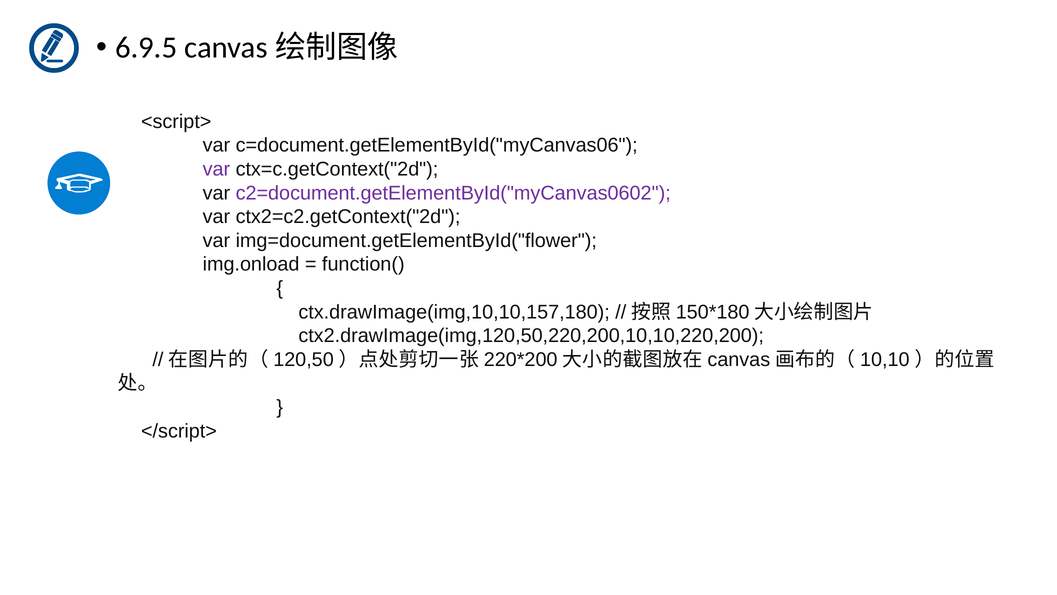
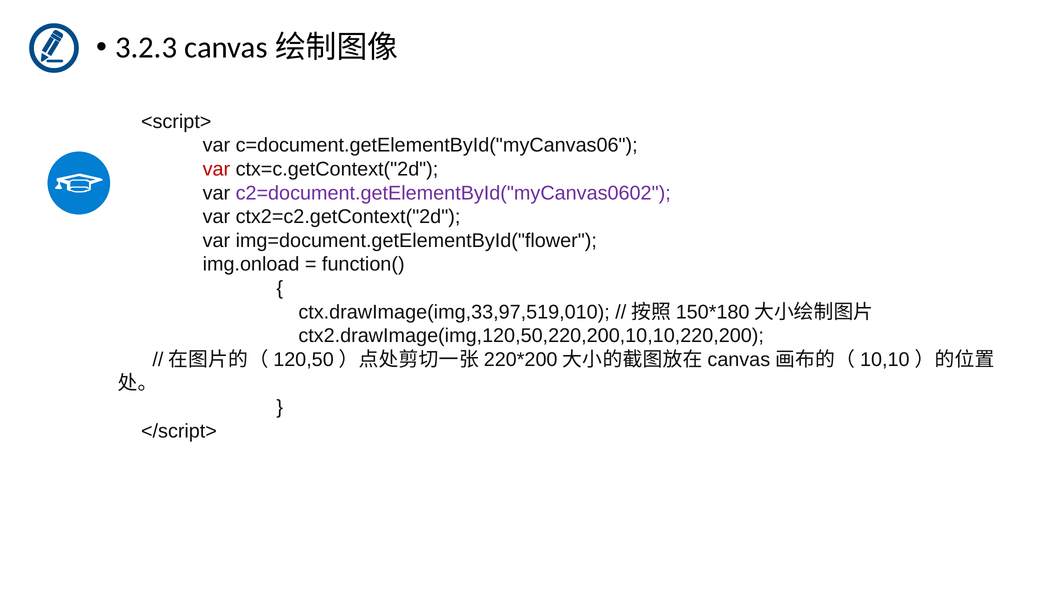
6.9.5: 6.9.5 -> 3.2.3
var at (216, 169) colour: purple -> red
ctx.drawImage(img,10,10,157,180: ctx.drawImage(img,10,10,157,180 -> ctx.drawImage(img,33,97,519,010
